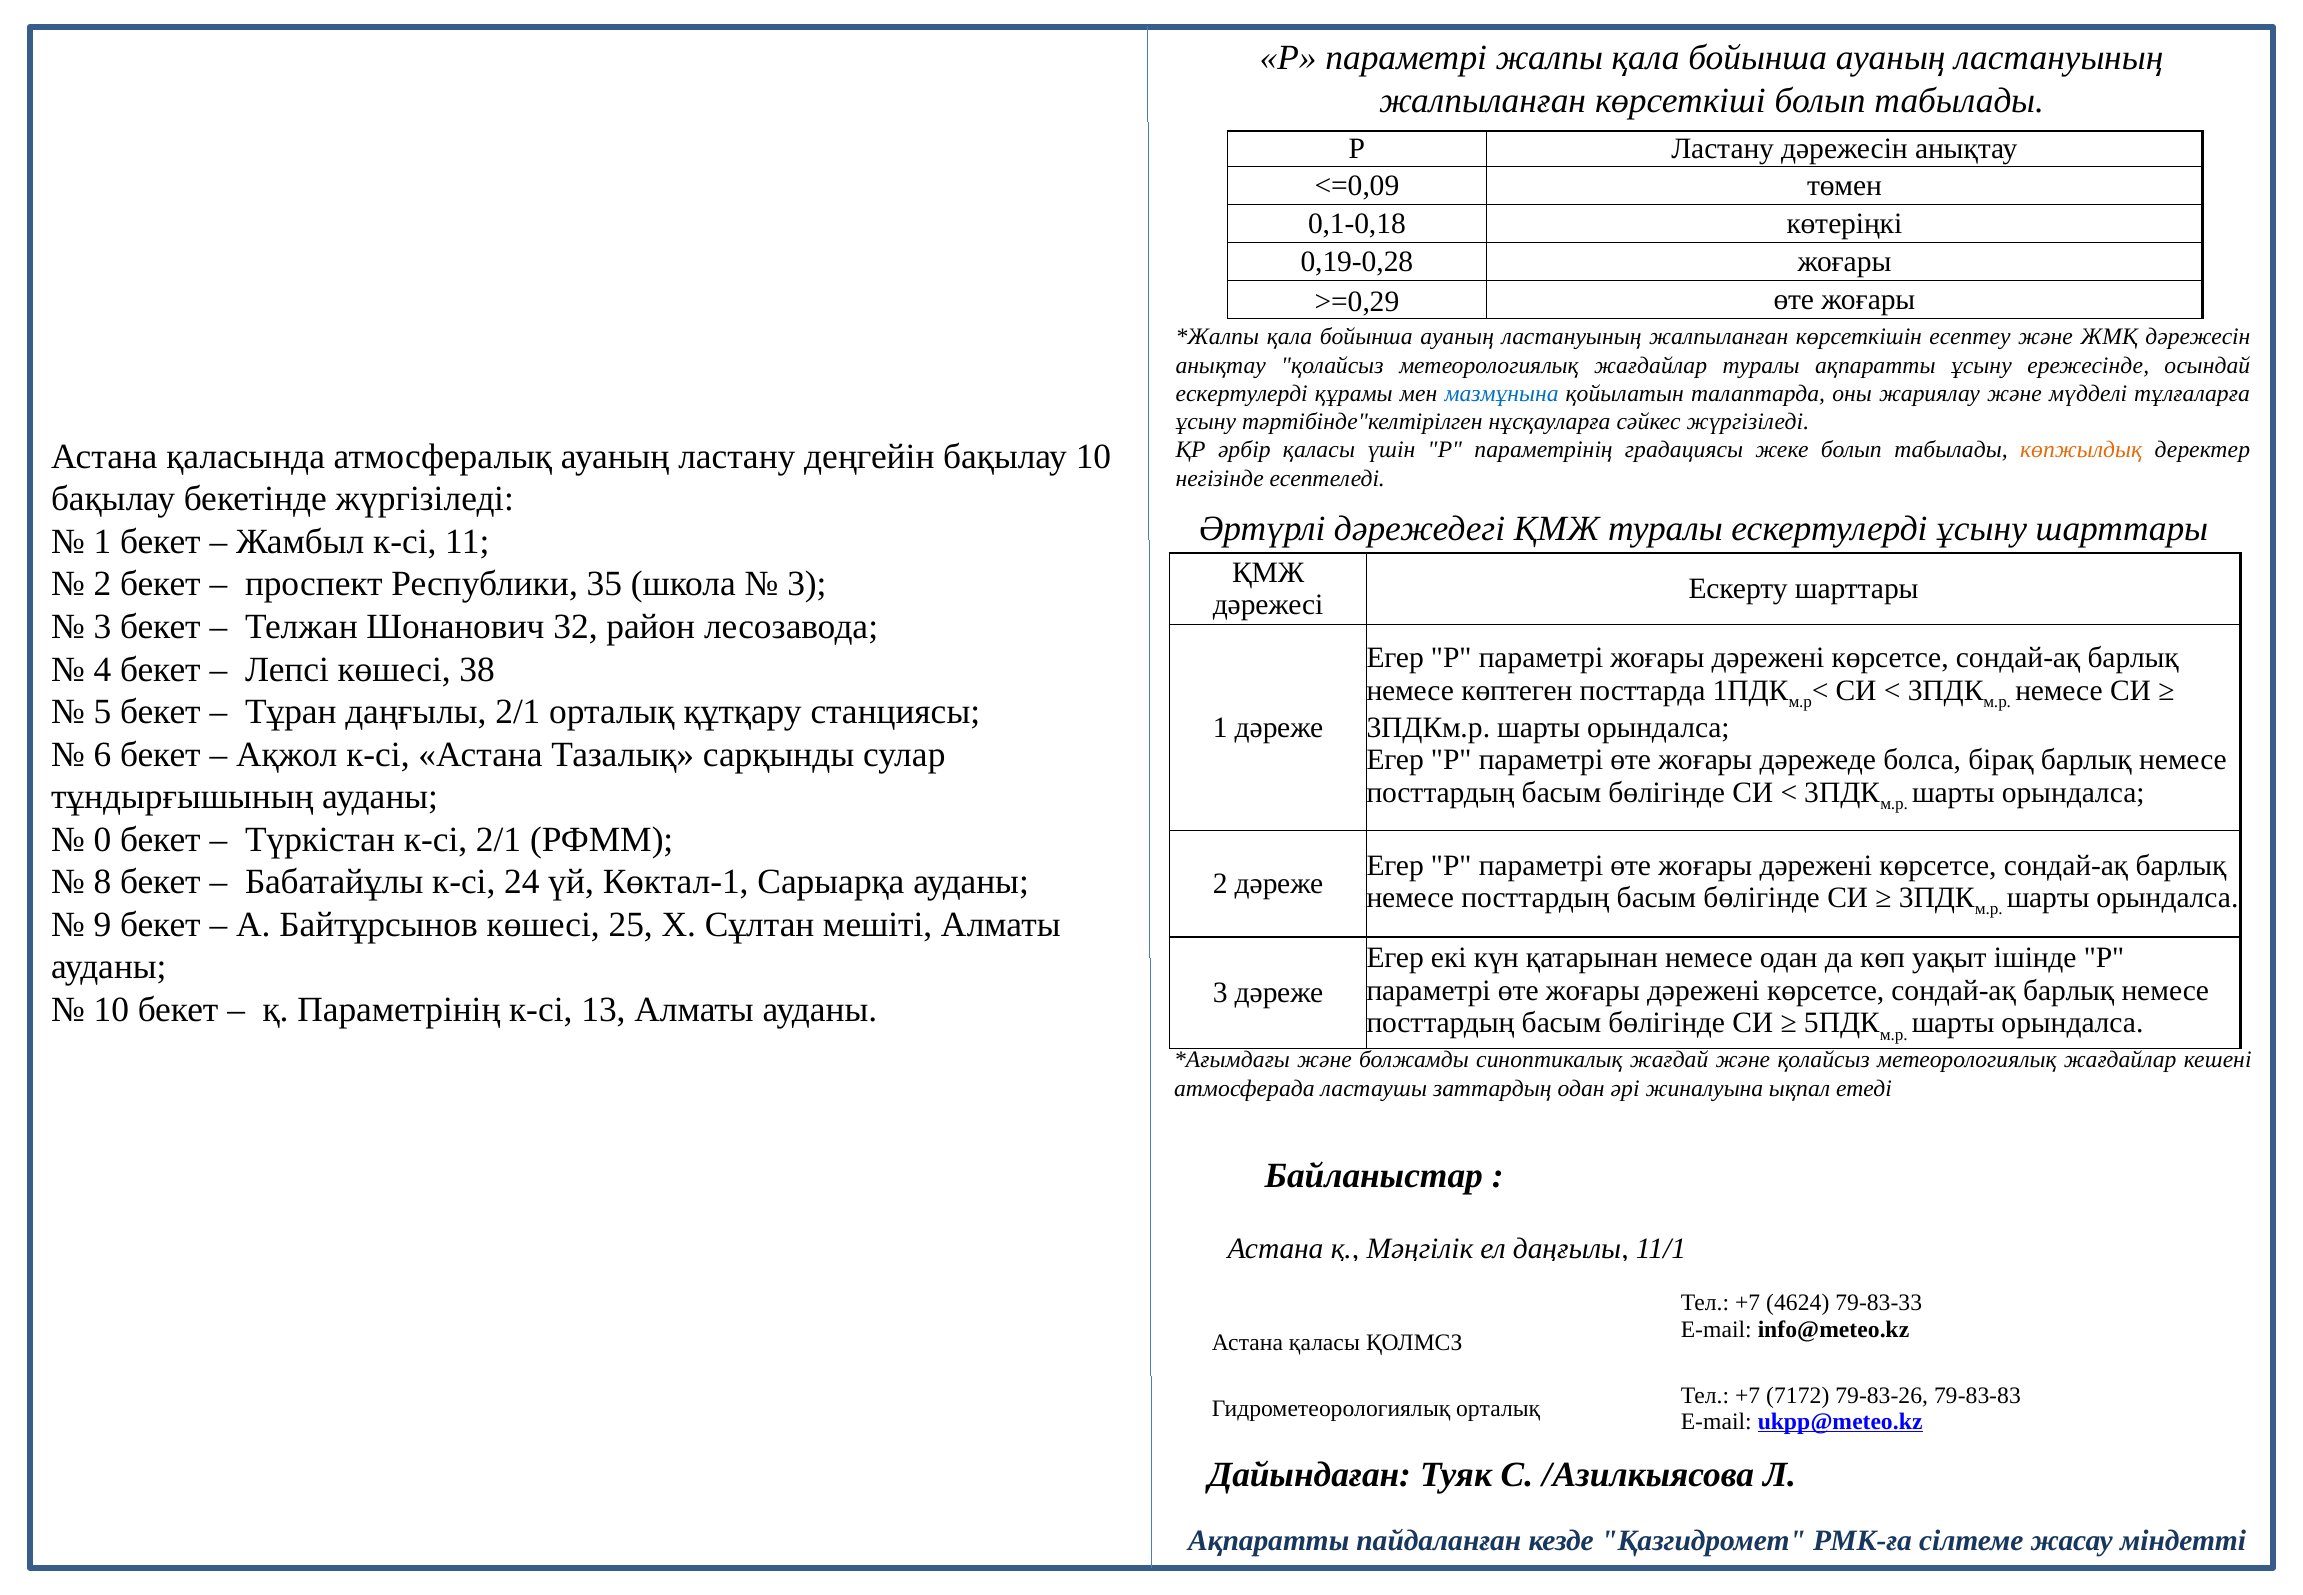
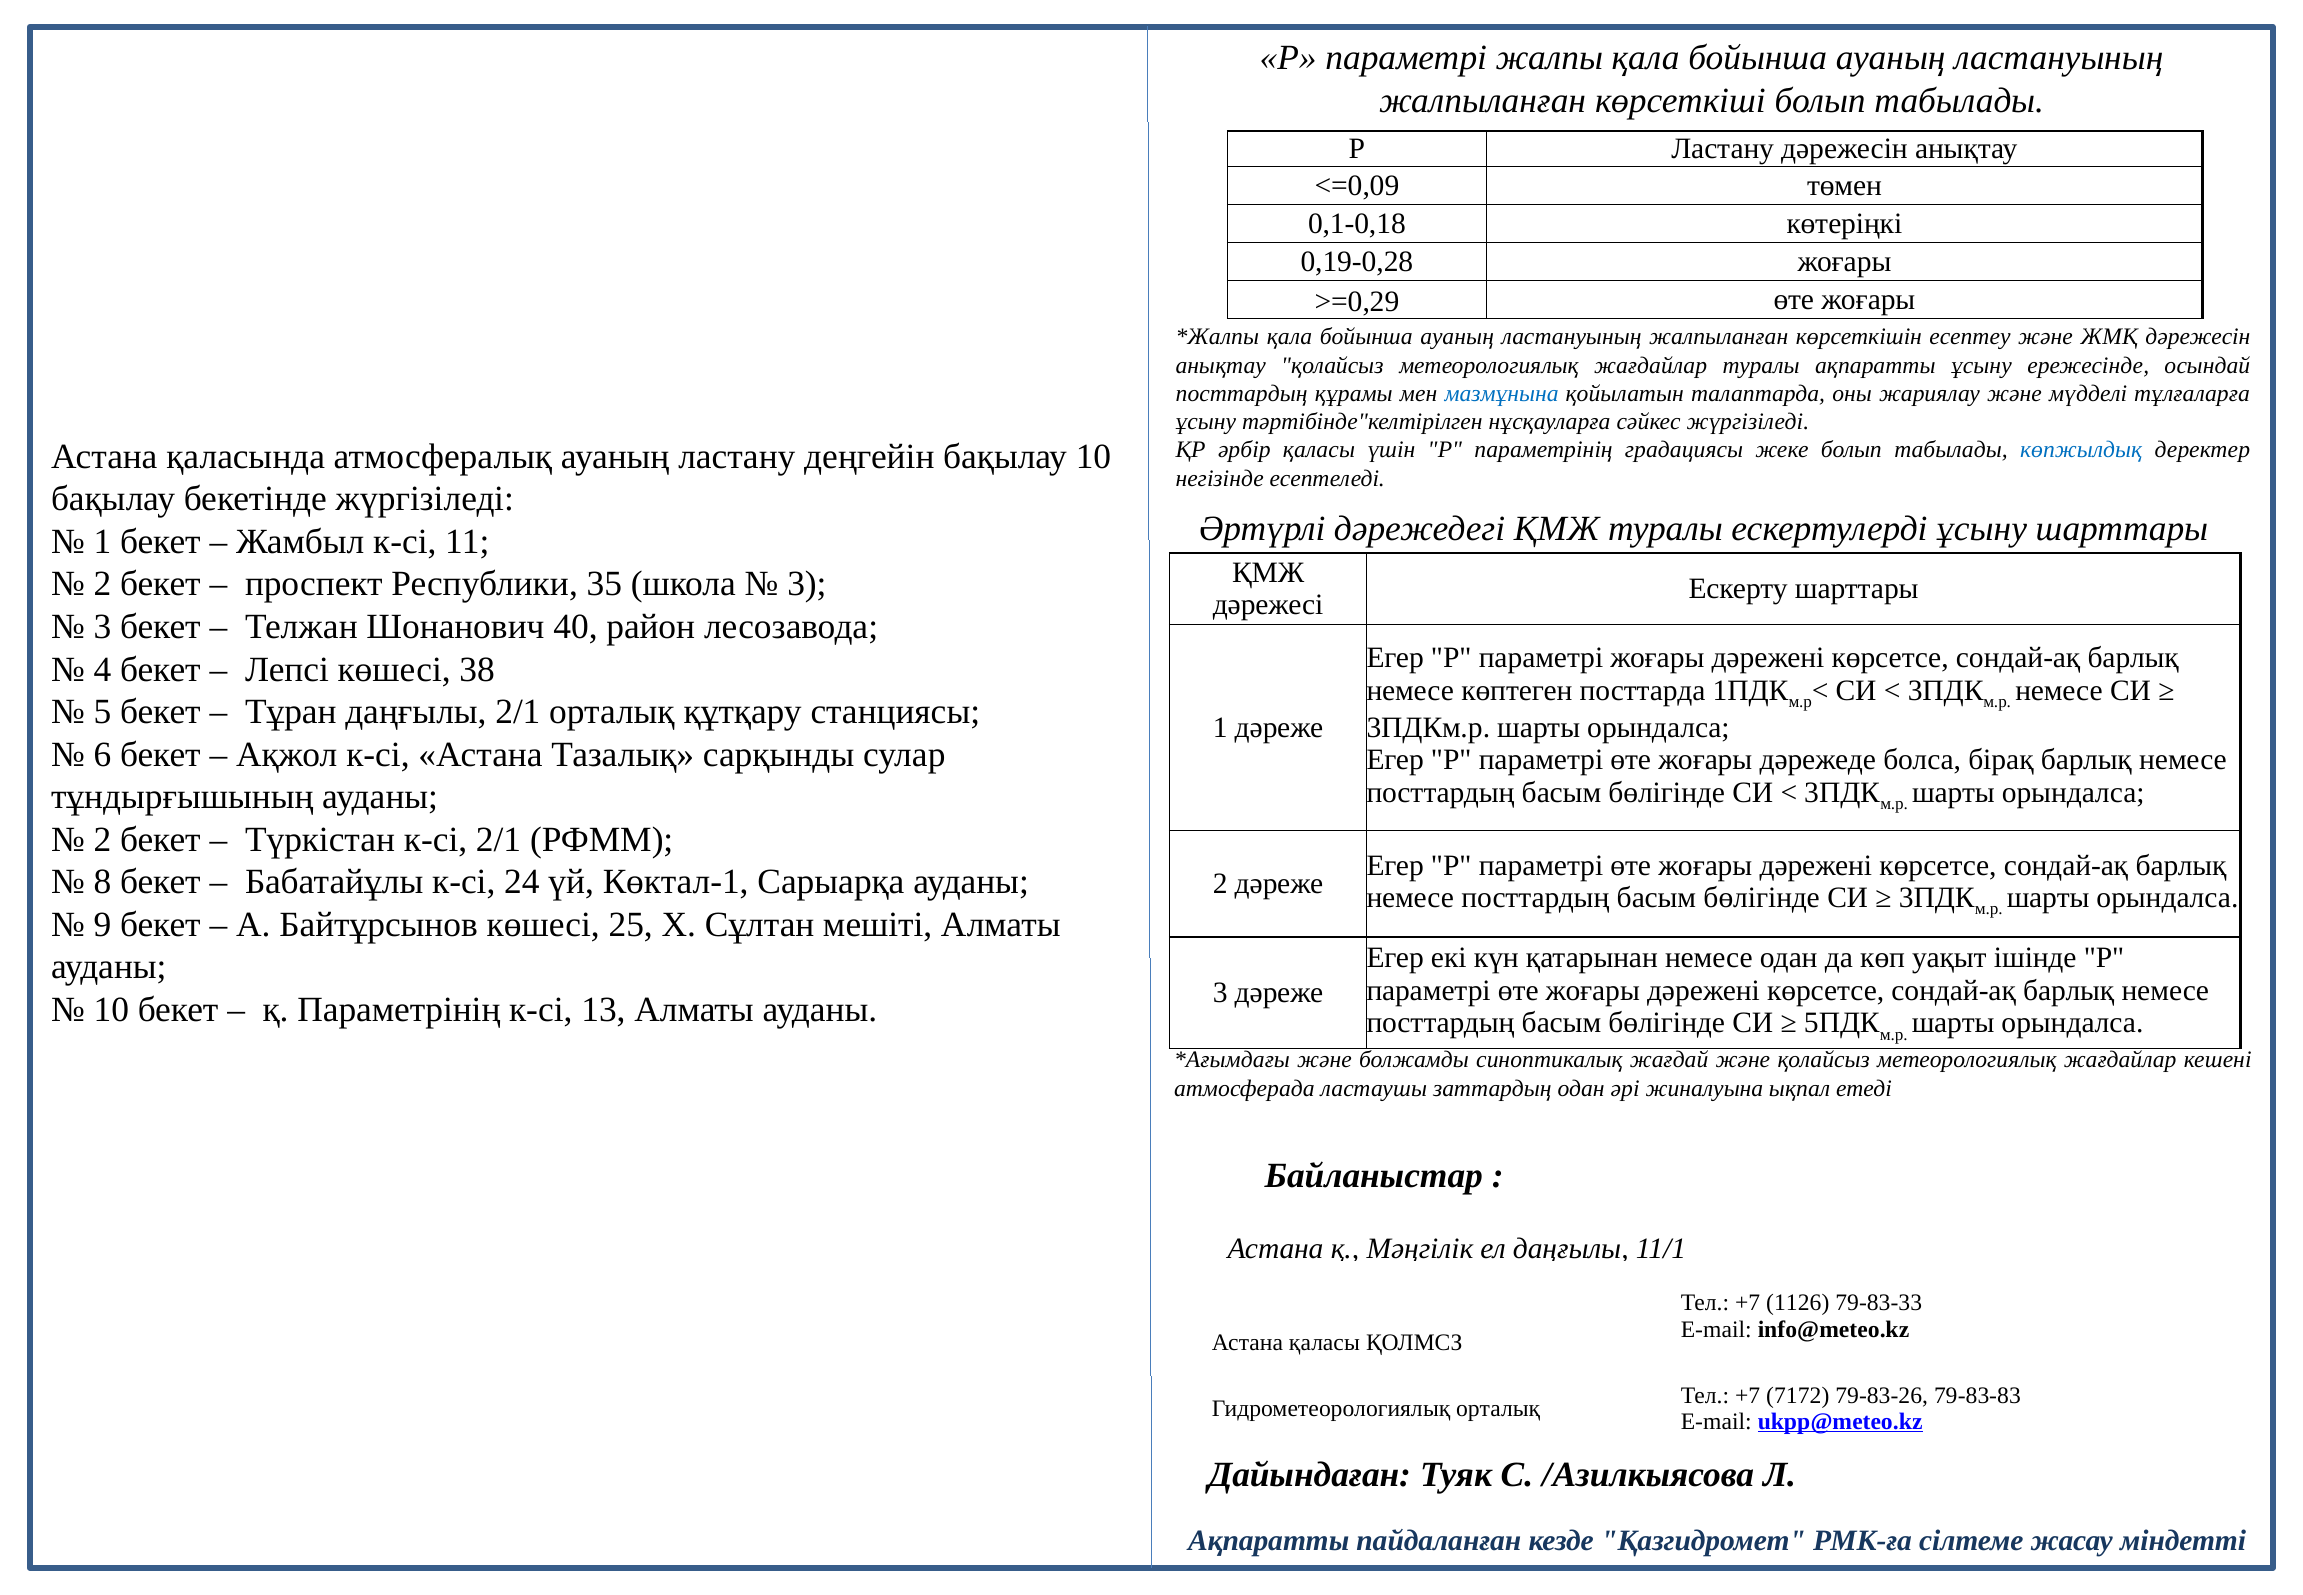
ескертулерді at (1242, 393): ескертулерді -> посттардың
көпжылдық colour: orange -> blue
32: 32 -> 40
0 at (103, 839): 0 -> 2
4624: 4624 -> 1126
